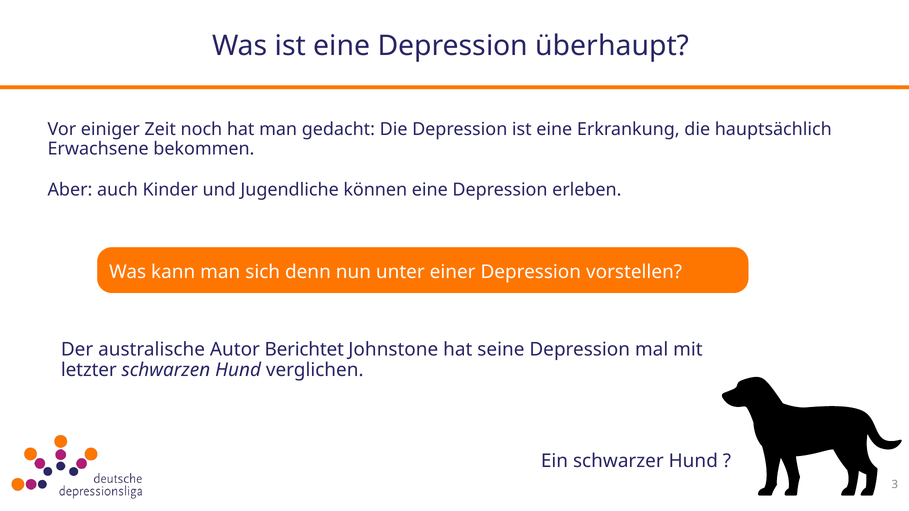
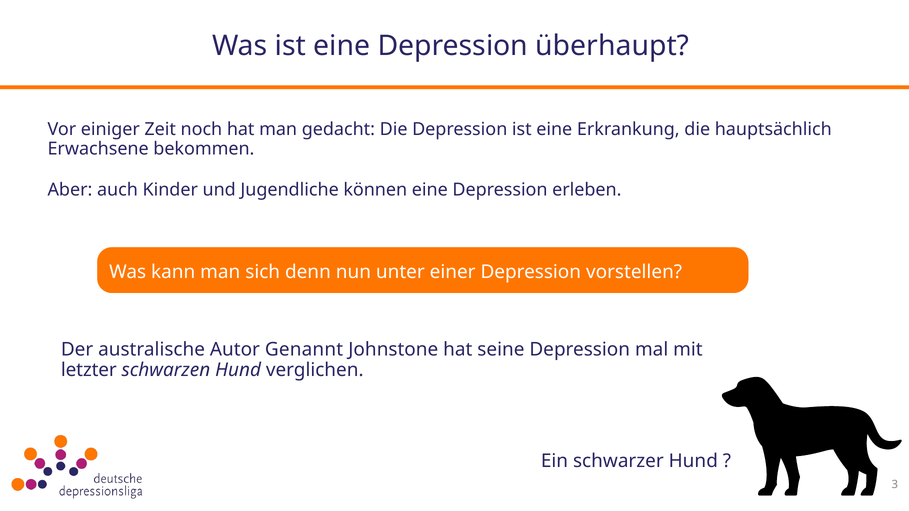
Berichtet: Berichtet -> Genannt
